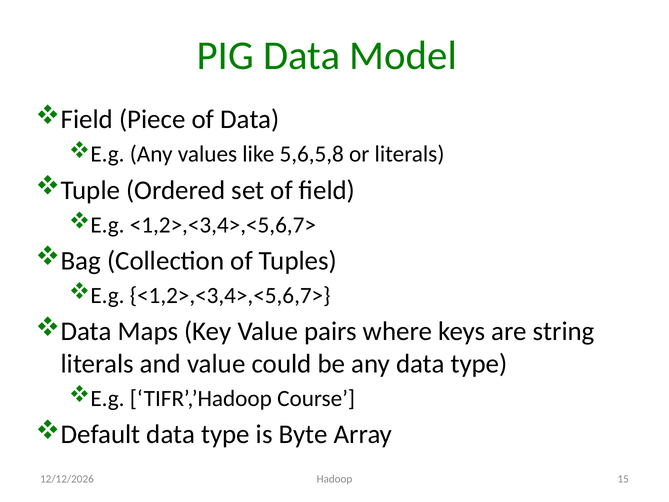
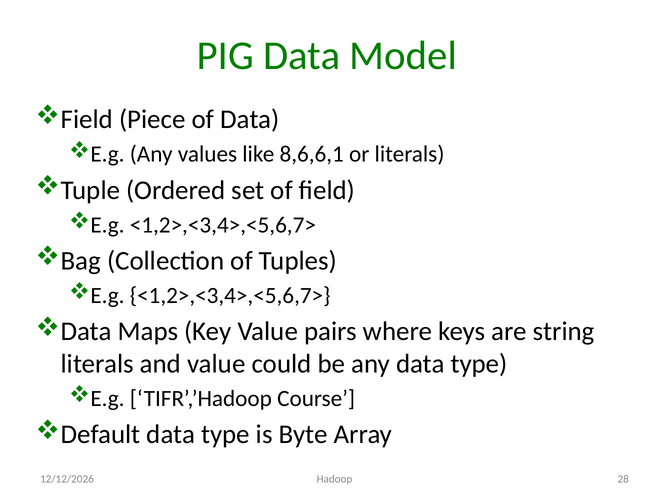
5,6,5,8: 5,6,5,8 -> 8,6,6,1
15: 15 -> 28
